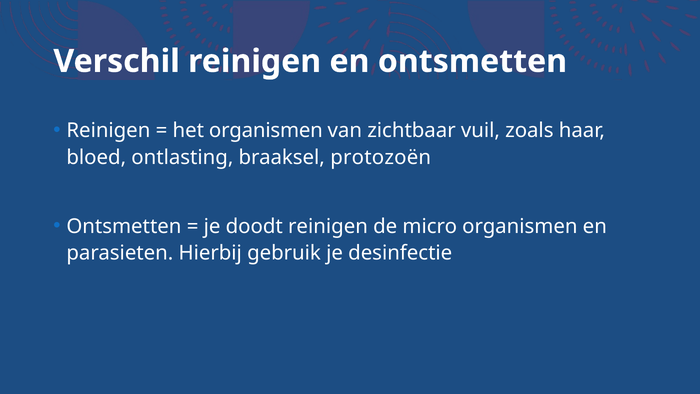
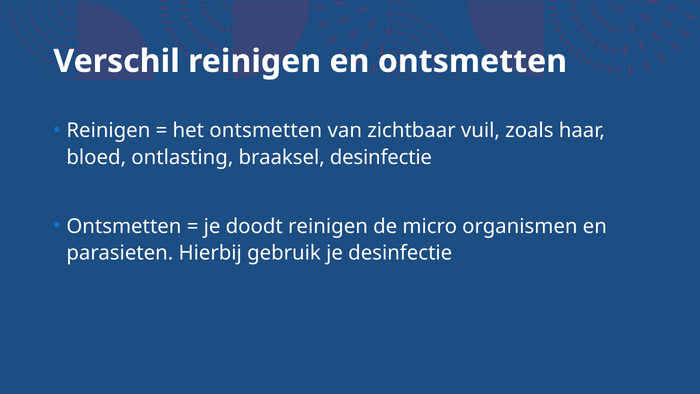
het organismen: organismen -> ontsmetten
braaksel protozoën: protozoën -> desinfectie
